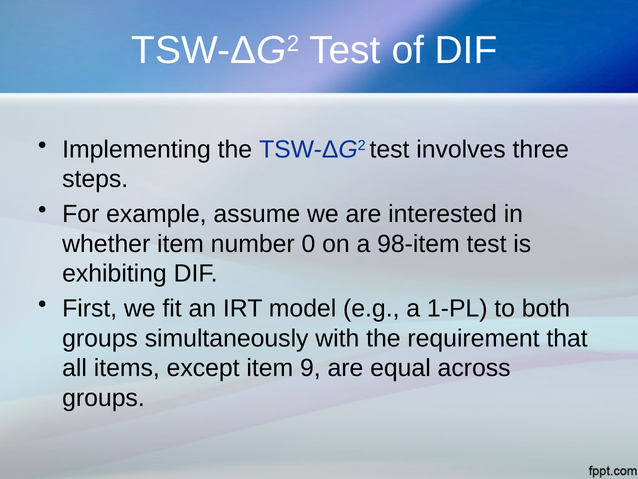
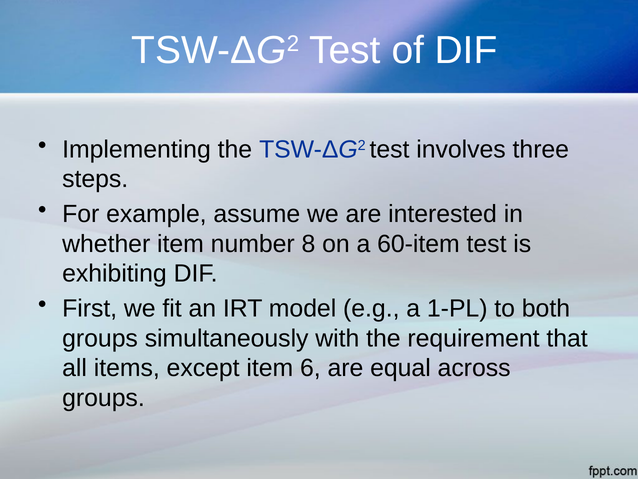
0: 0 -> 8
98-item: 98-item -> 60-item
9: 9 -> 6
